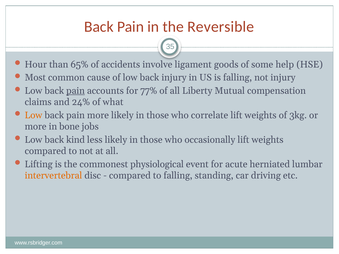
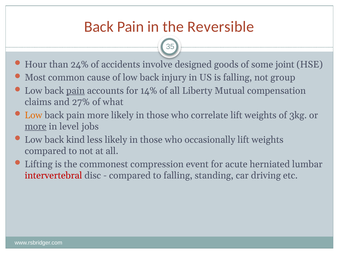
65%: 65% -> 24%
ligament: ligament -> designed
help: help -> joint
not injury: injury -> group
77%: 77% -> 14%
24%: 24% -> 27%
more at (36, 127) underline: none -> present
bone: bone -> level
physiological: physiological -> compression
intervertebral colour: orange -> red
